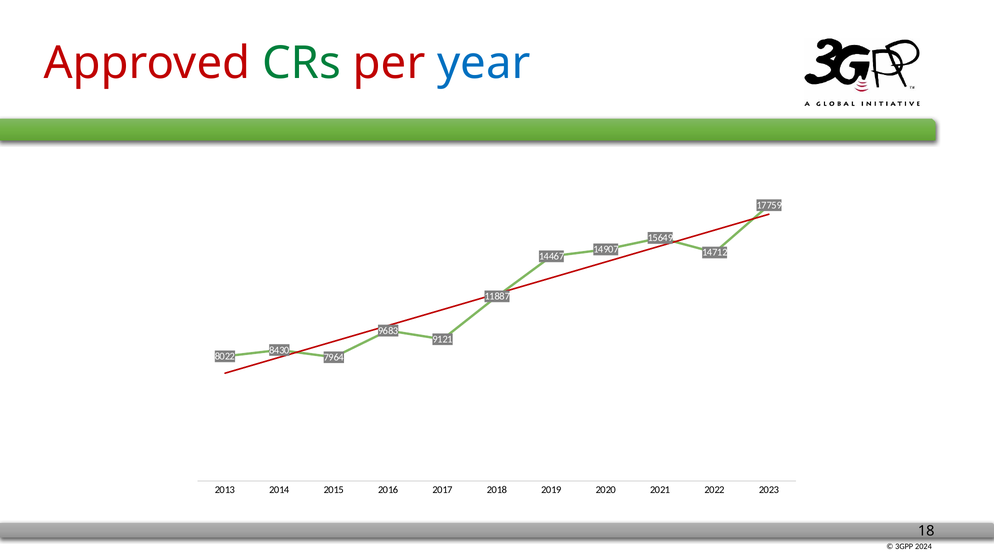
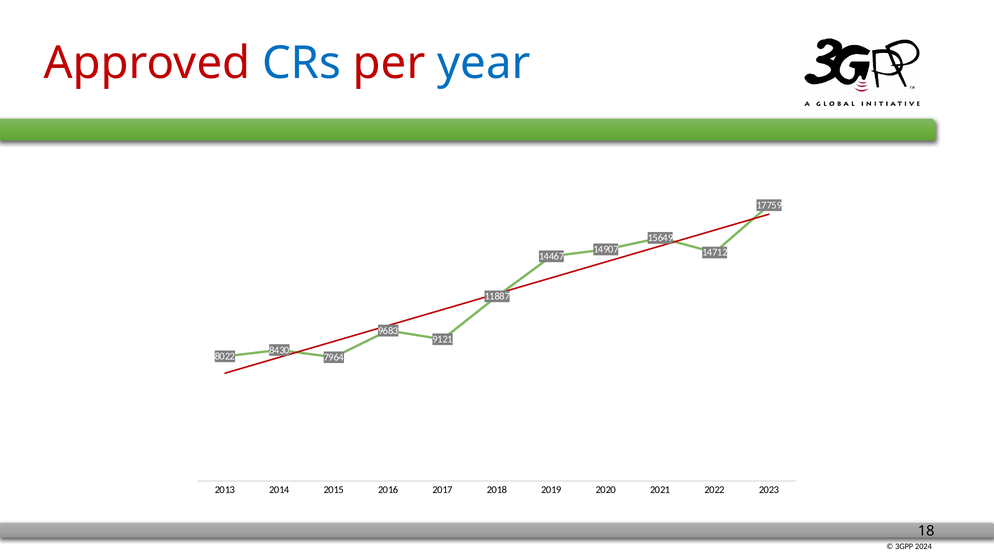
CRs colour: green -> blue
